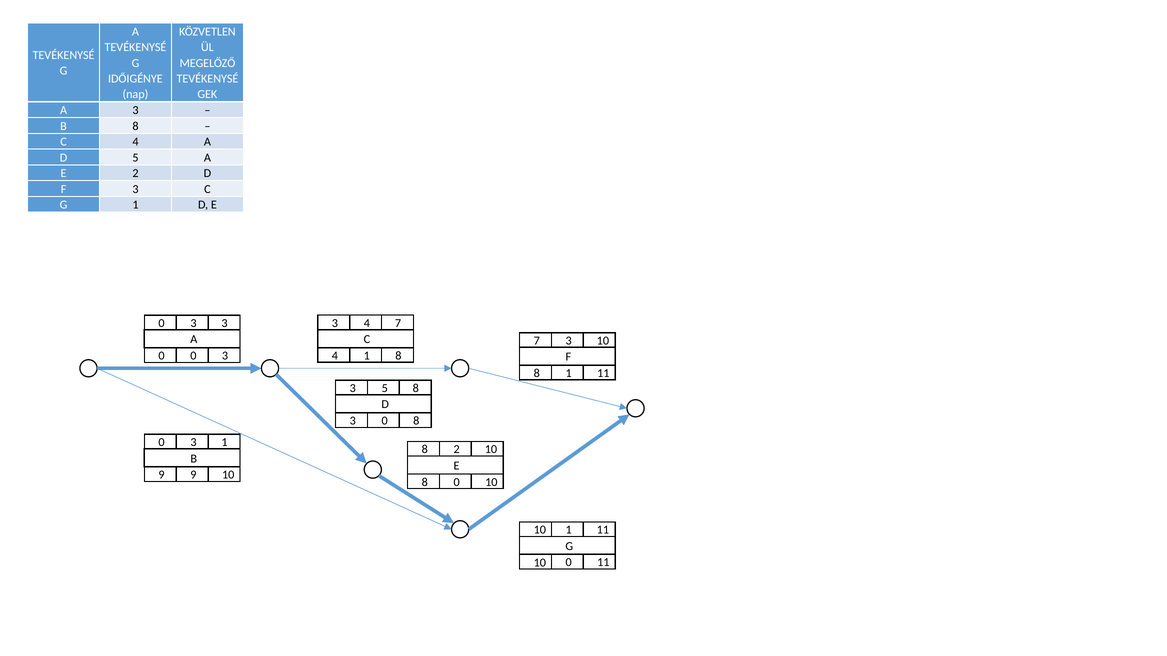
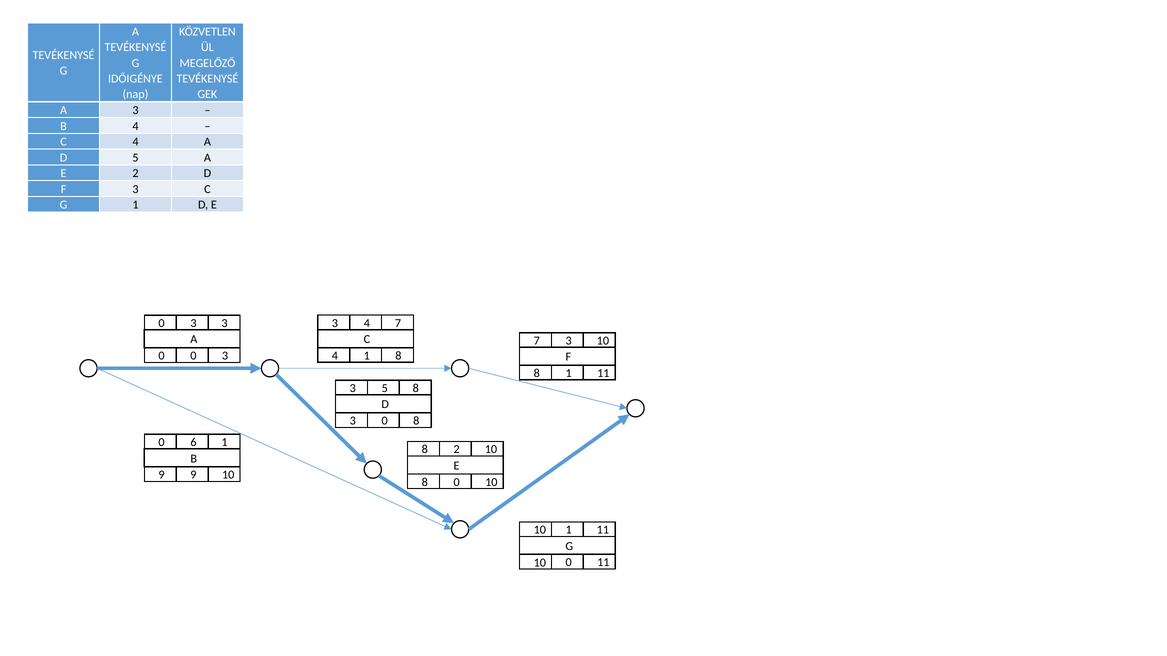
B 8: 8 -> 4
3 at (193, 442): 3 -> 6
